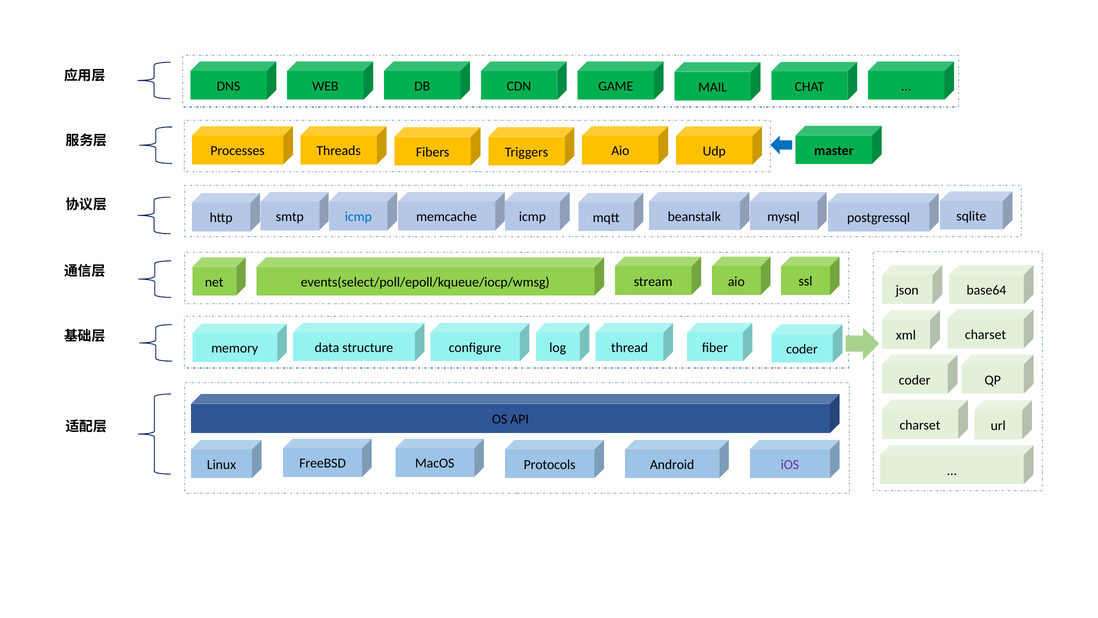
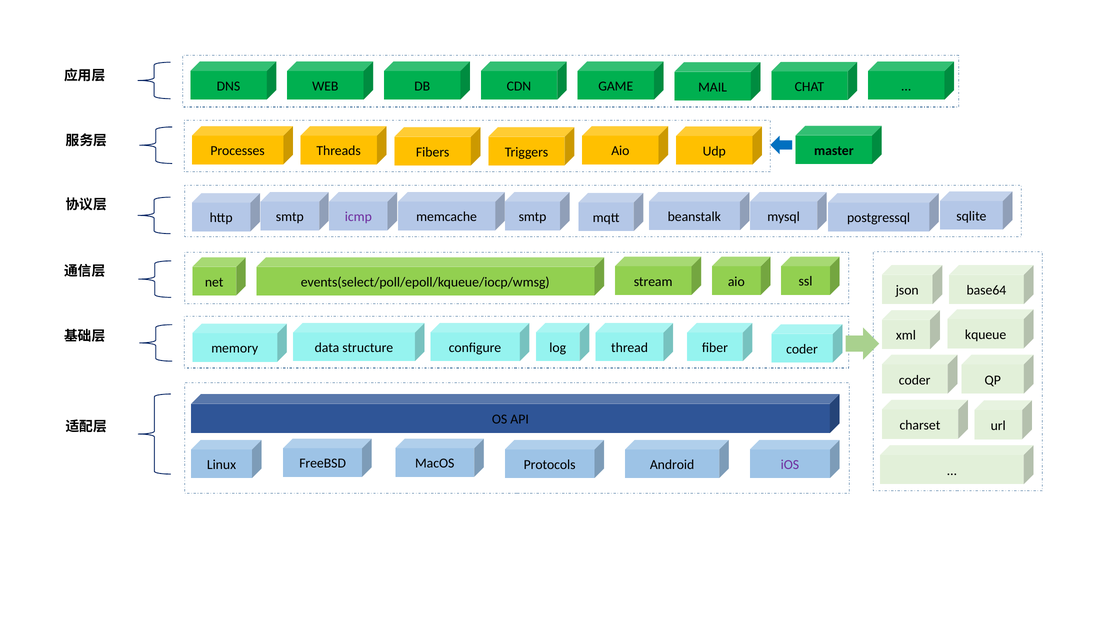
icmp at (358, 217) colour: blue -> purple
memcache icmp: icmp -> smtp
charset at (986, 334): charset -> kqueue
